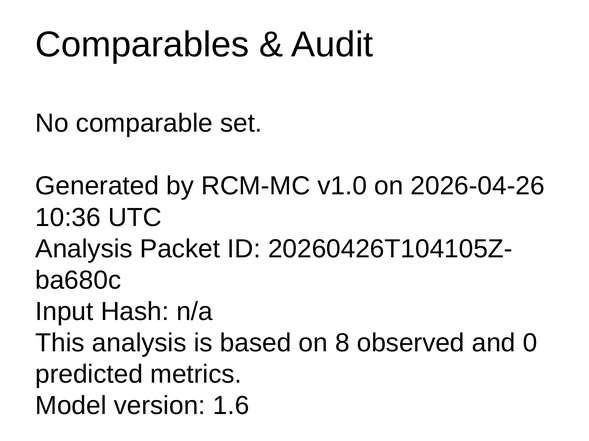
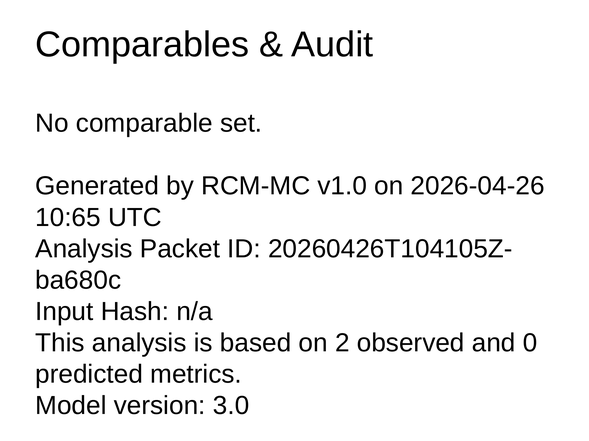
10:36: 10:36 -> 10:65
8: 8 -> 2
1.6: 1.6 -> 3.0
